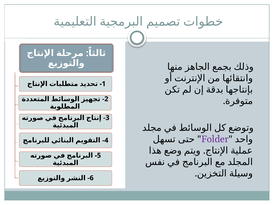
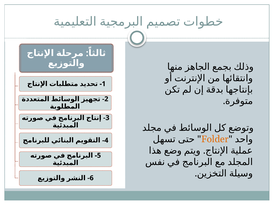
Folder colour: purple -> orange
